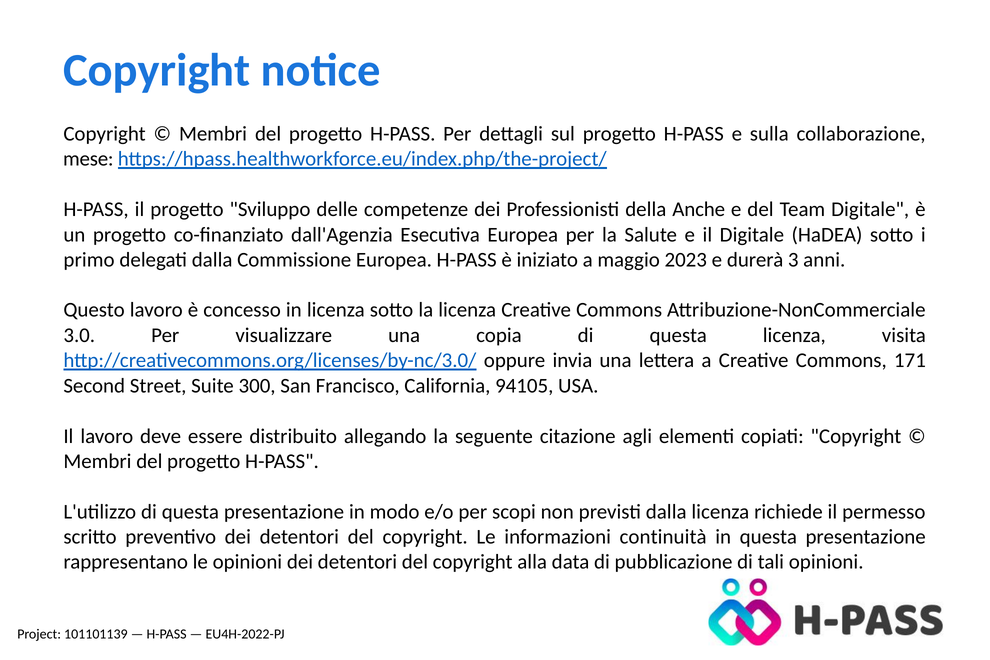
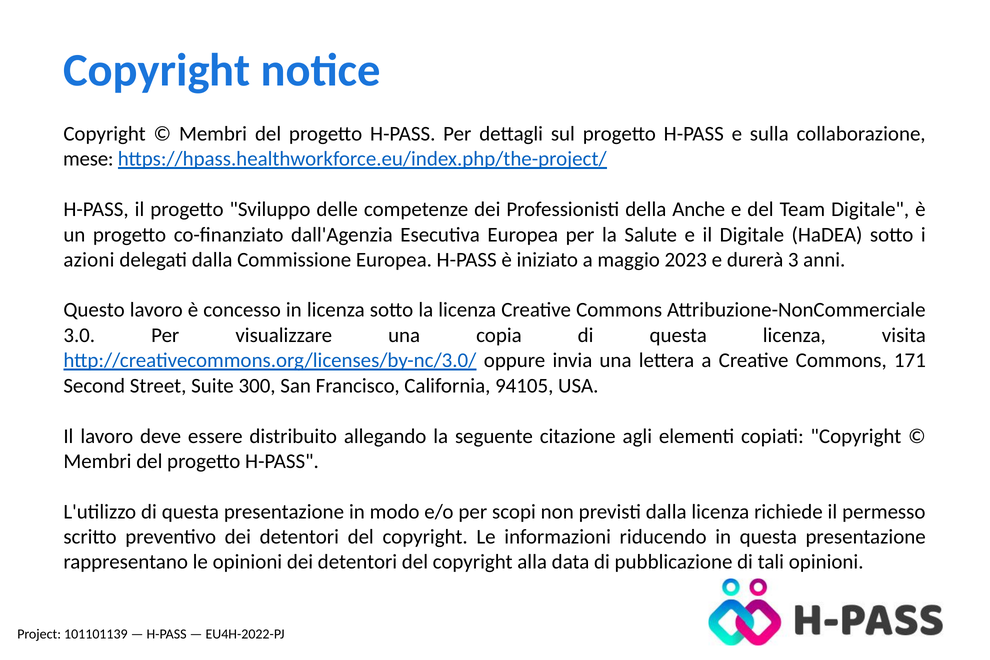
primo: primo -> azioni
continuità: continuità -> riducendo
